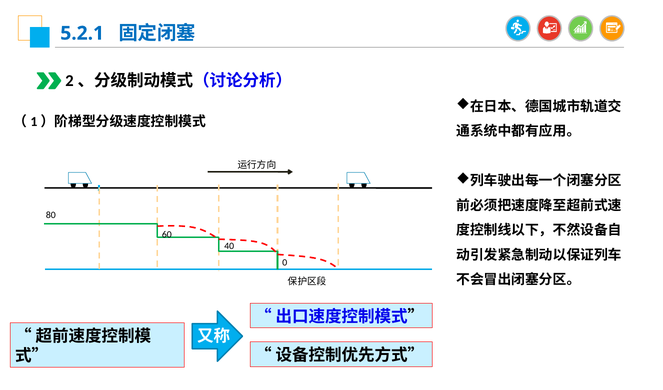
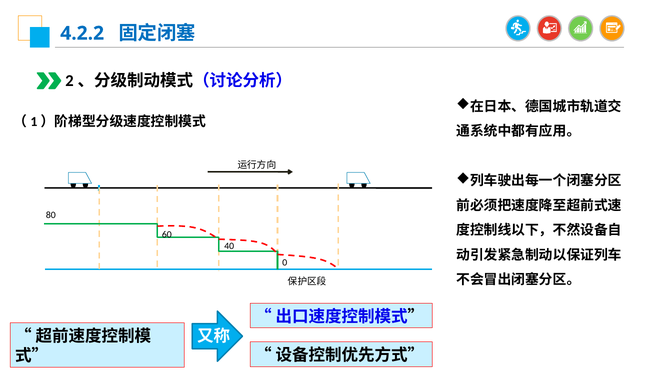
5.2.1: 5.2.1 -> 4.2.2
